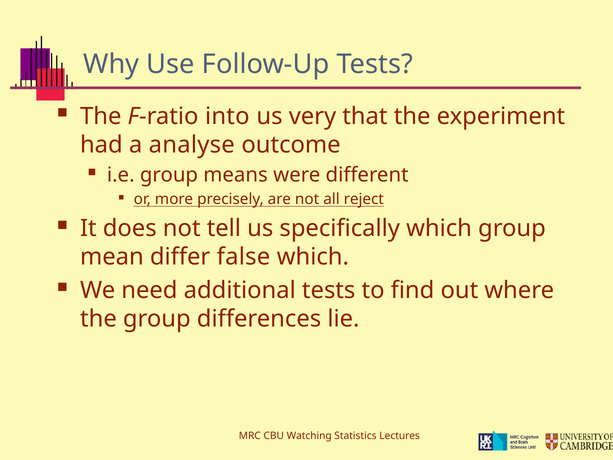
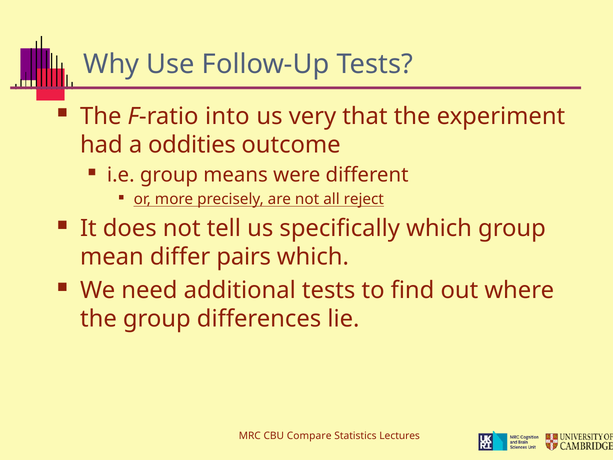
analyse: analyse -> oddities
false: false -> pairs
Watching: Watching -> Compare
